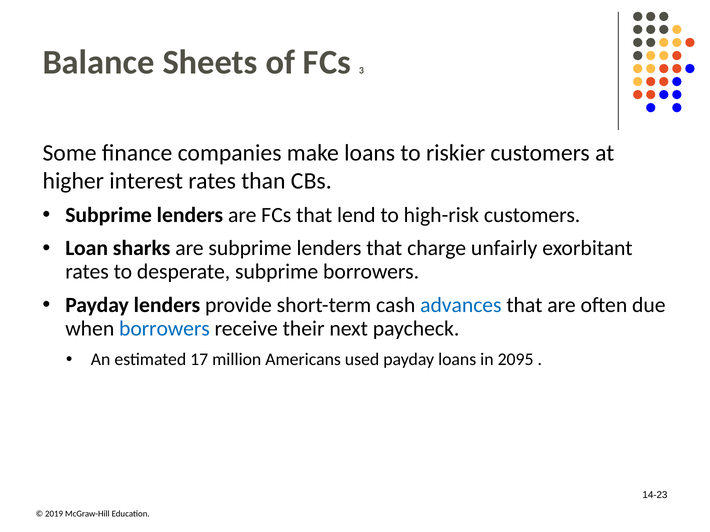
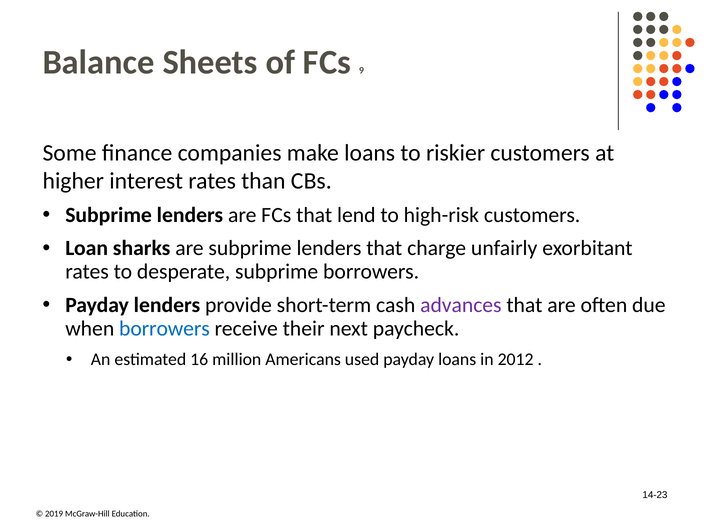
3: 3 -> 9
advances colour: blue -> purple
17: 17 -> 16
2095: 2095 -> 2012
